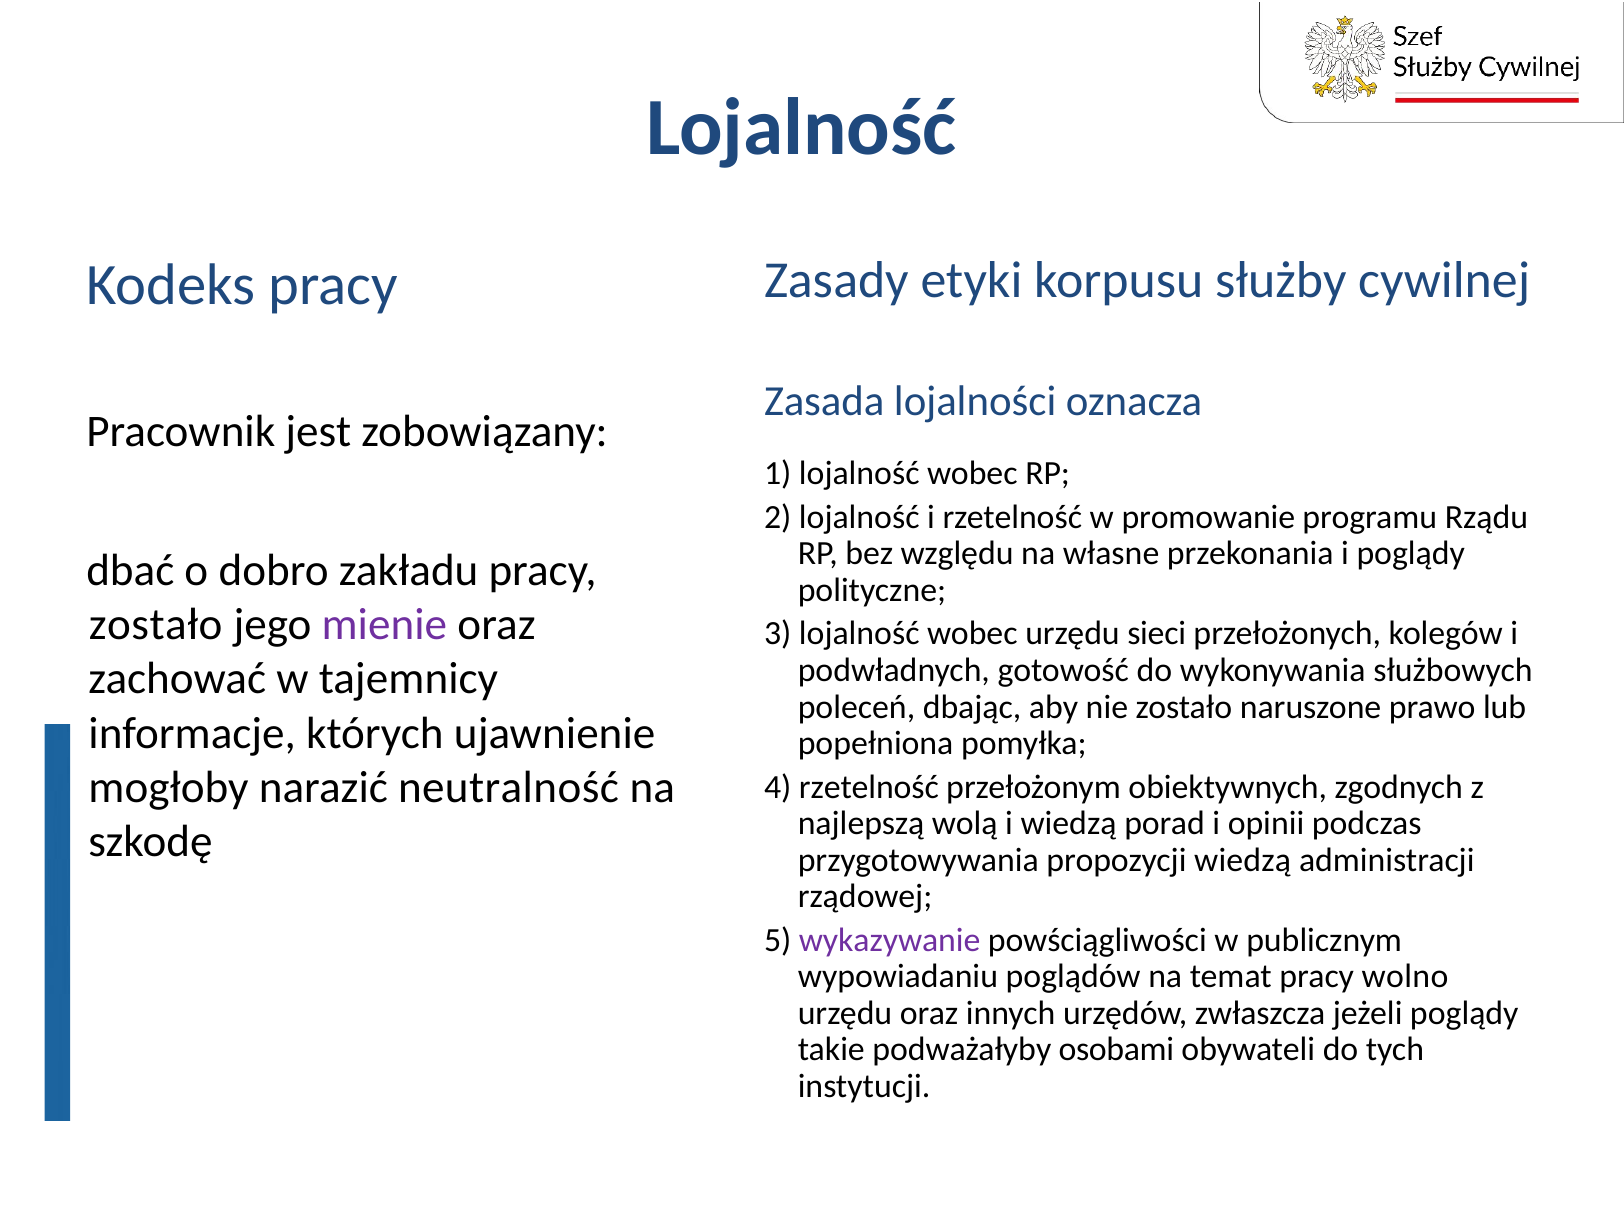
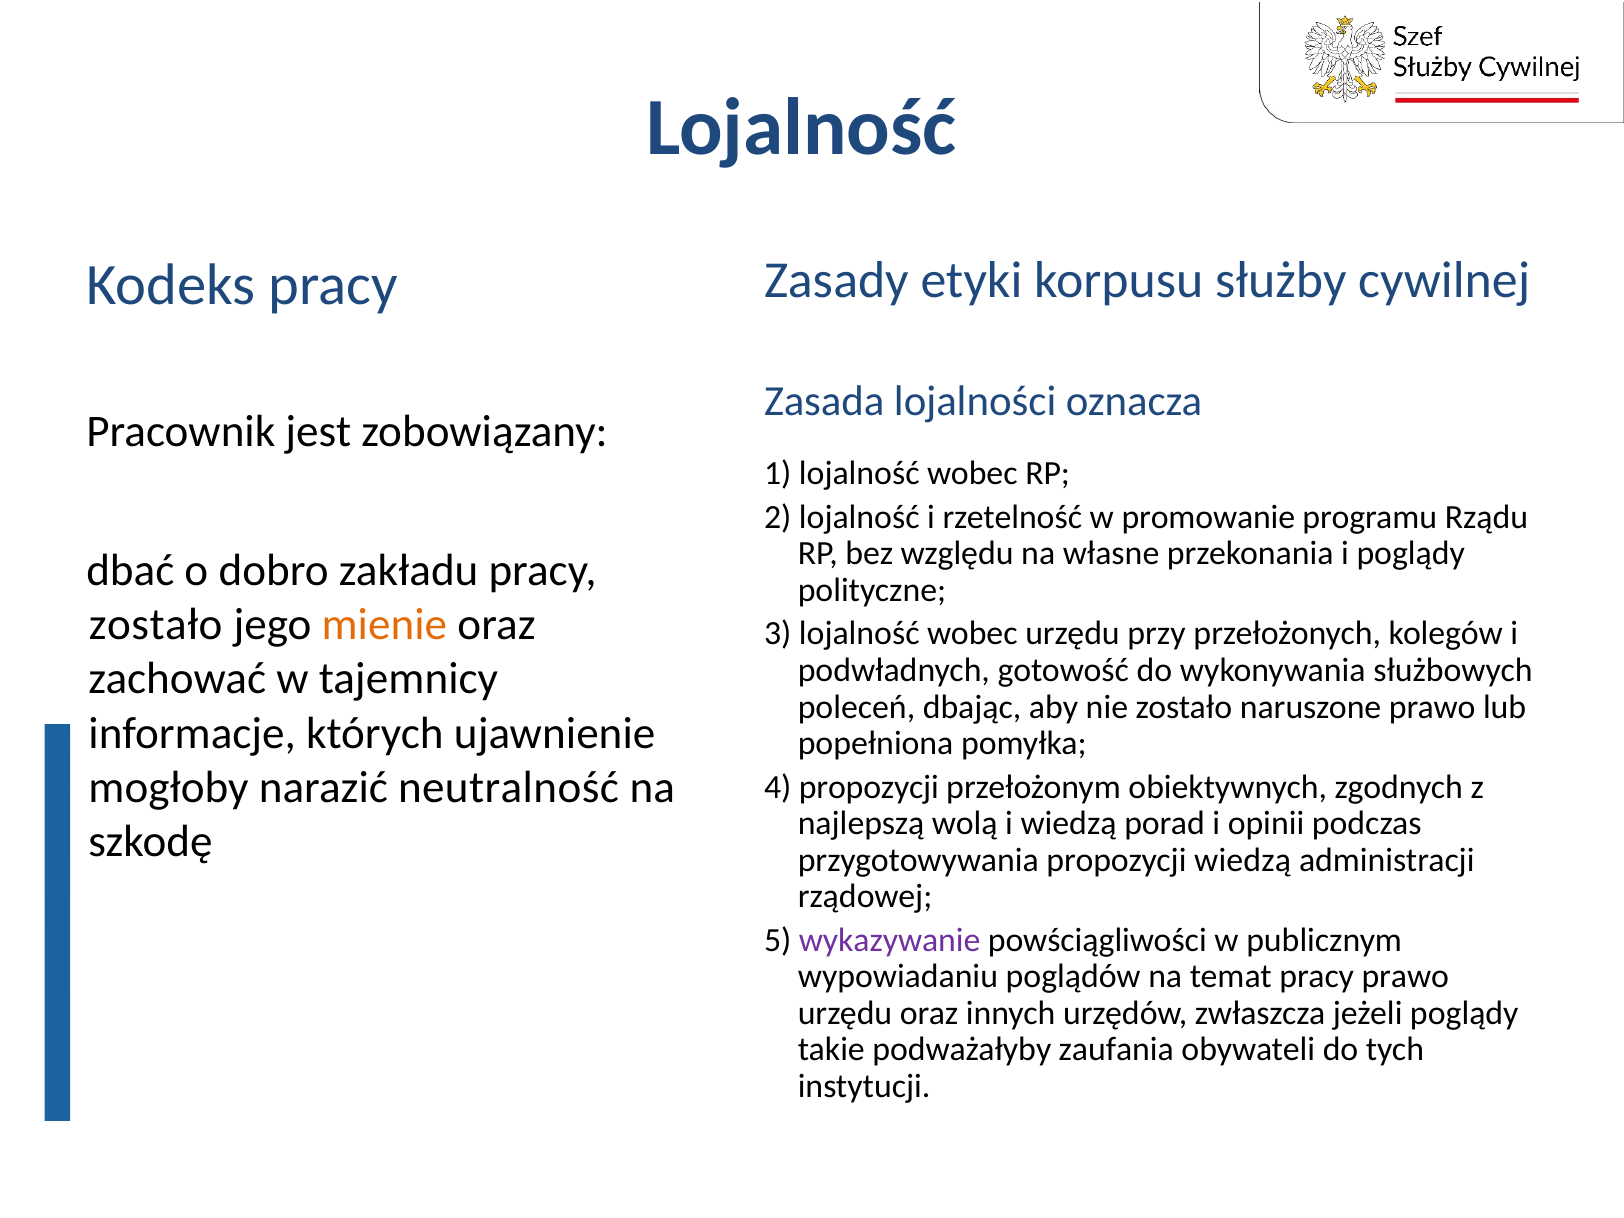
mienie colour: purple -> orange
sieci: sieci -> przy
4 rzetelność: rzetelność -> propozycji
pracy wolno: wolno -> prawo
osobami: osobami -> zaufania
